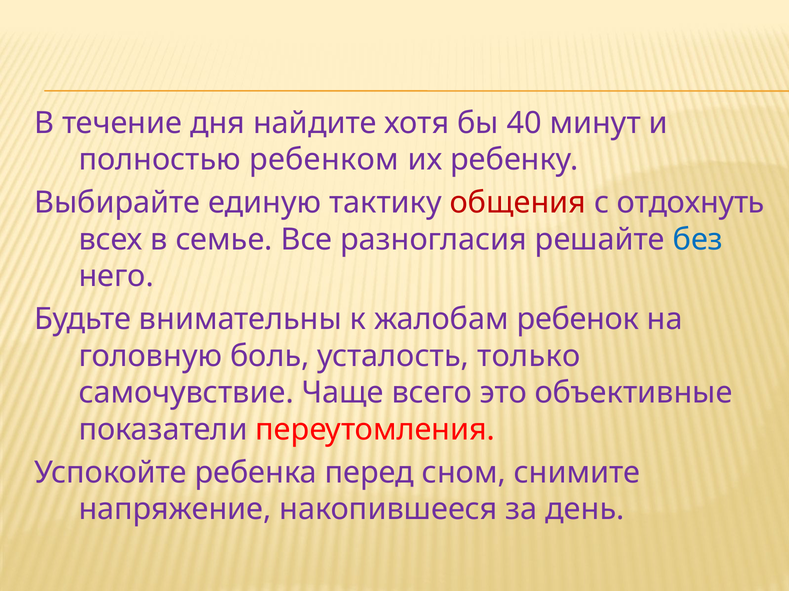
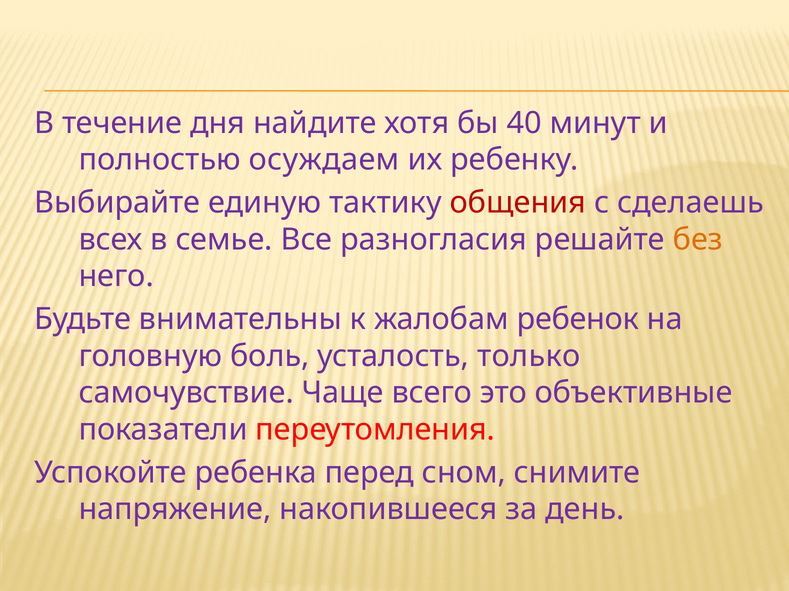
ребенком: ребенком -> осуждаем
отдохнуть: отдохнуть -> сделаешь
без colour: blue -> orange
